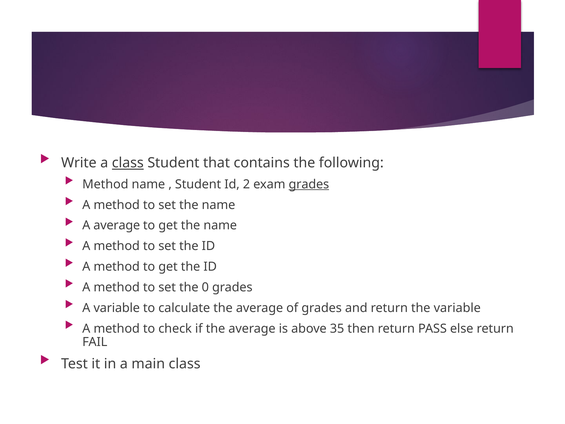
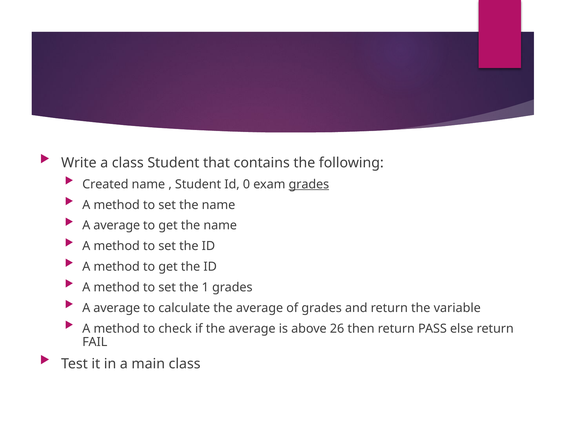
class at (128, 163) underline: present -> none
Method at (105, 184): Method -> Created
2: 2 -> 0
0: 0 -> 1
variable at (117, 308): variable -> average
35: 35 -> 26
